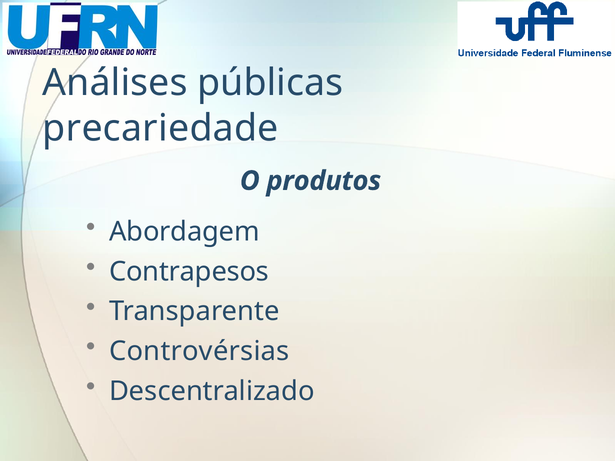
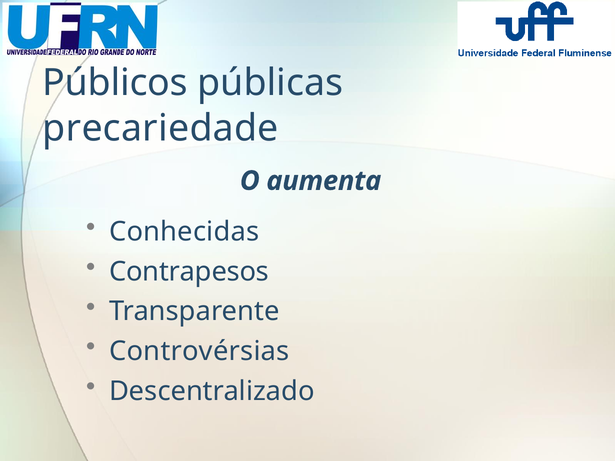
Análises: Análises -> Públicos
produtos: produtos -> aumenta
Abordagem: Abordagem -> Conhecidas
